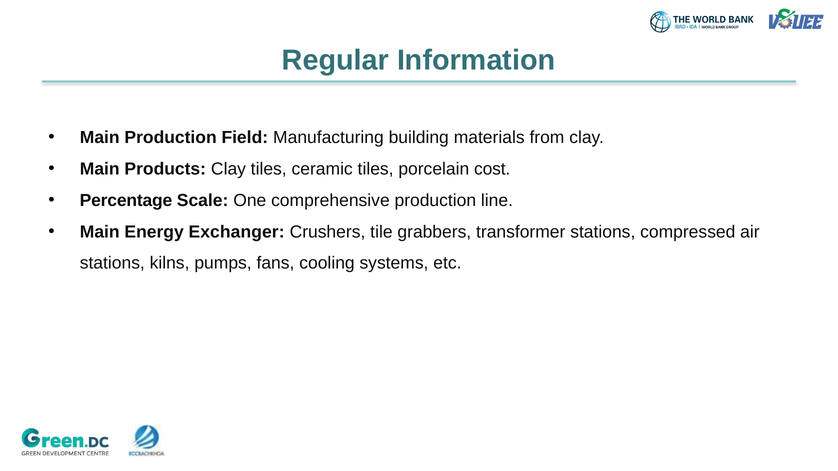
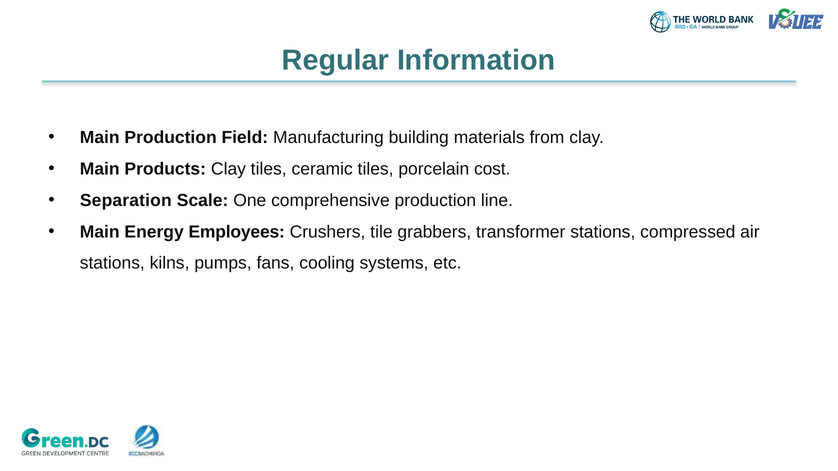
Percentage: Percentage -> Separation
Exchanger: Exchanger -> Employees
